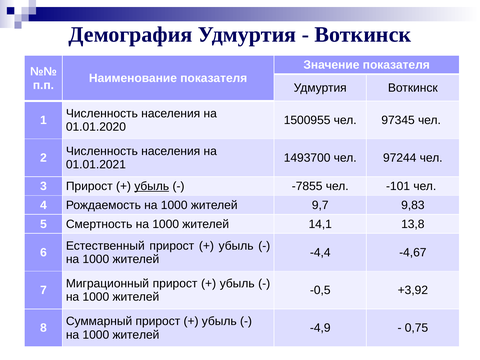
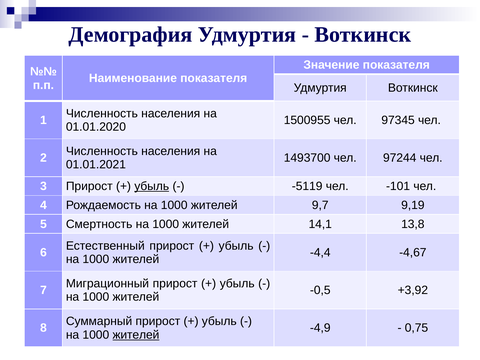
-7855: -7855 -> -5119
9,83: 9,83 -> 9,19
жителей at (136, 335) underline: none -> present
